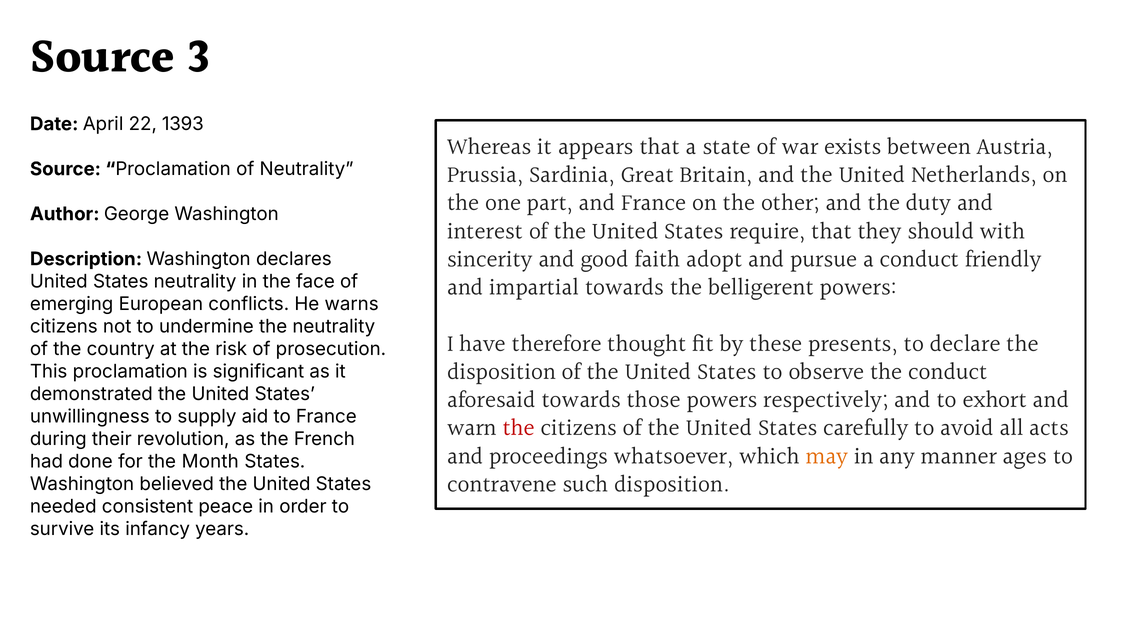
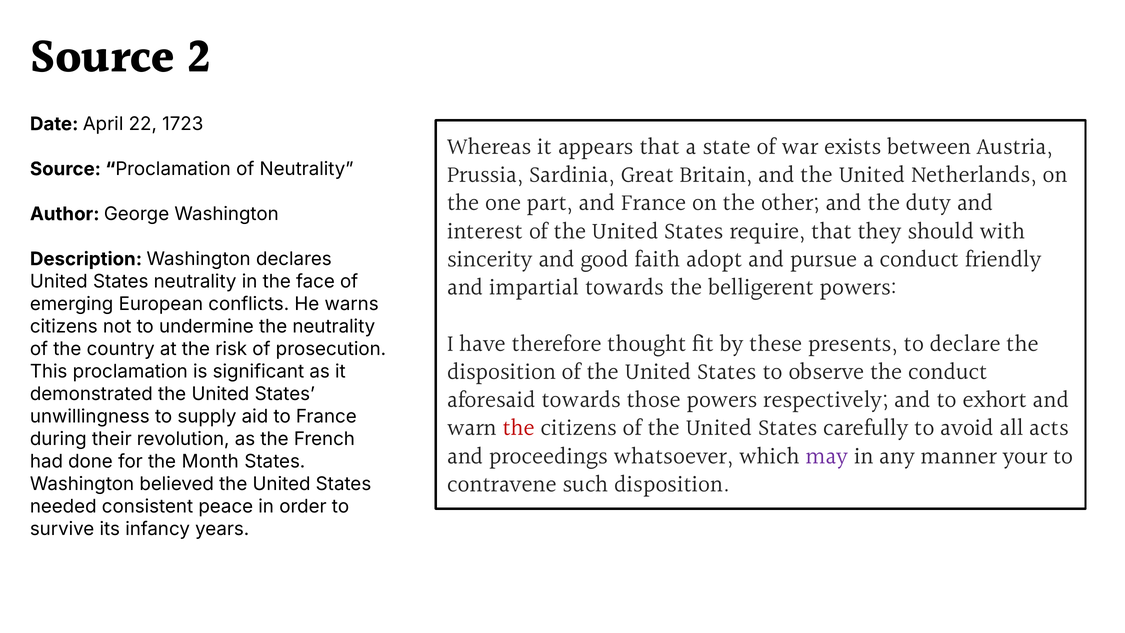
3: 3 -> 2
1393: 1393 -> 1723
may colour: orange -> purple
ages: ages -> your
